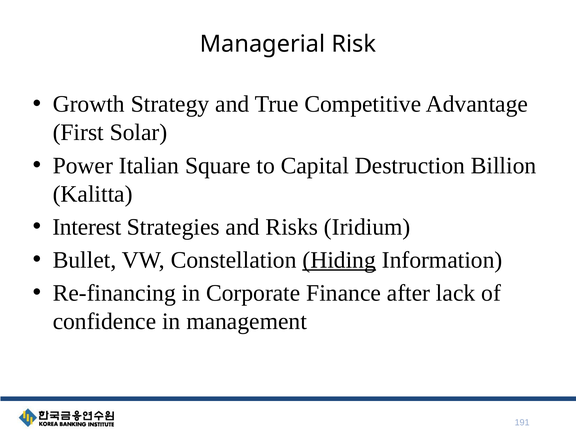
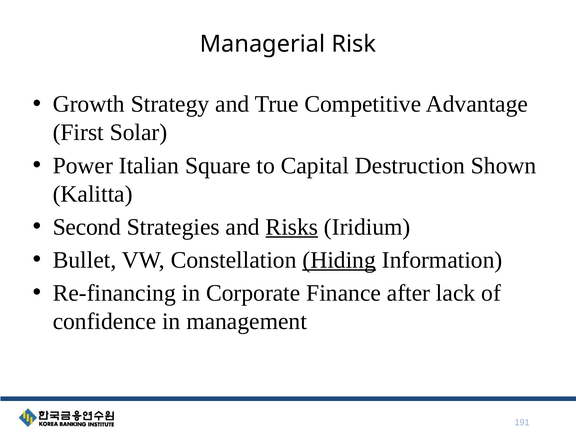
Billion: Billion -> Shown
Interest: Interest -> Second
Risks underline: none -> present
